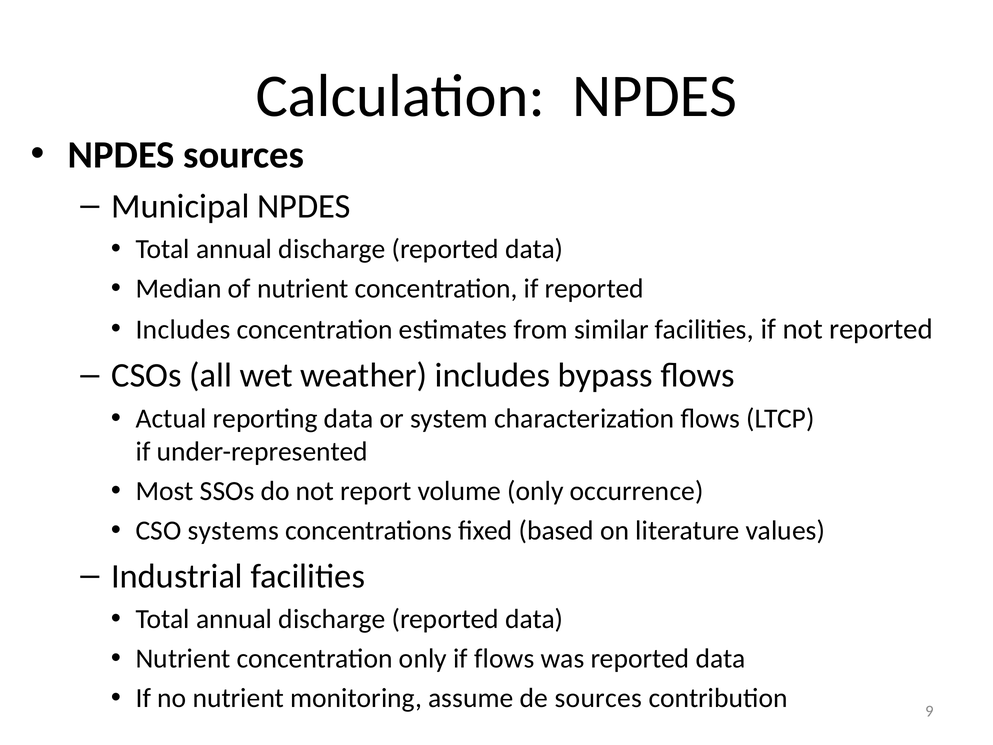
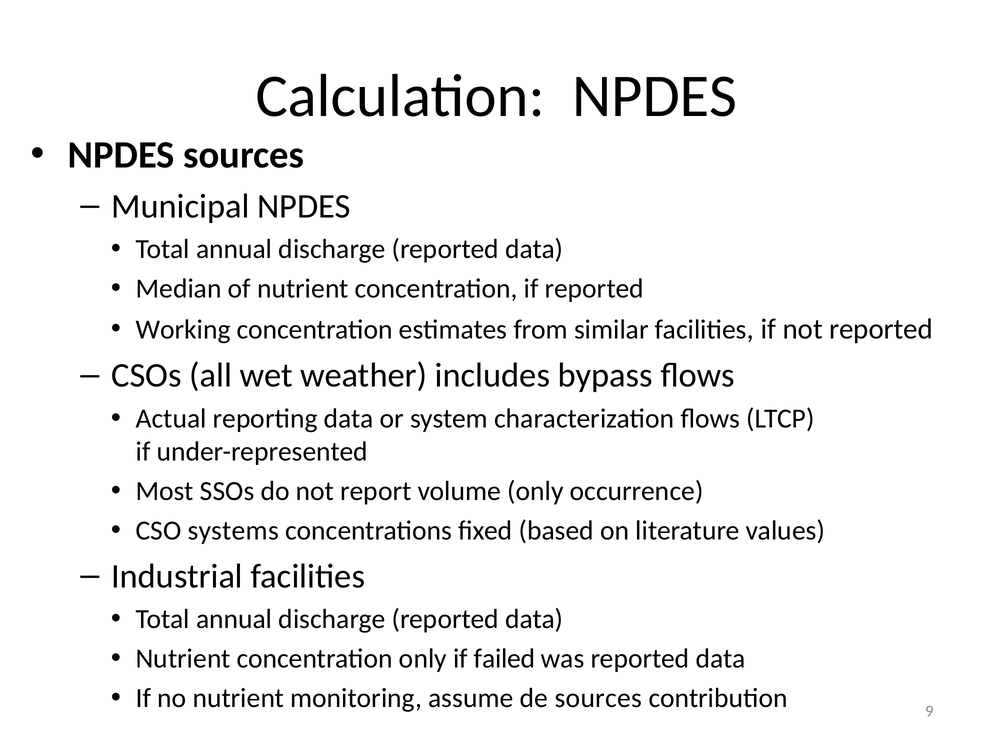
Includes at (183, 330): Includes -> Working
if flows: flows -> failed
